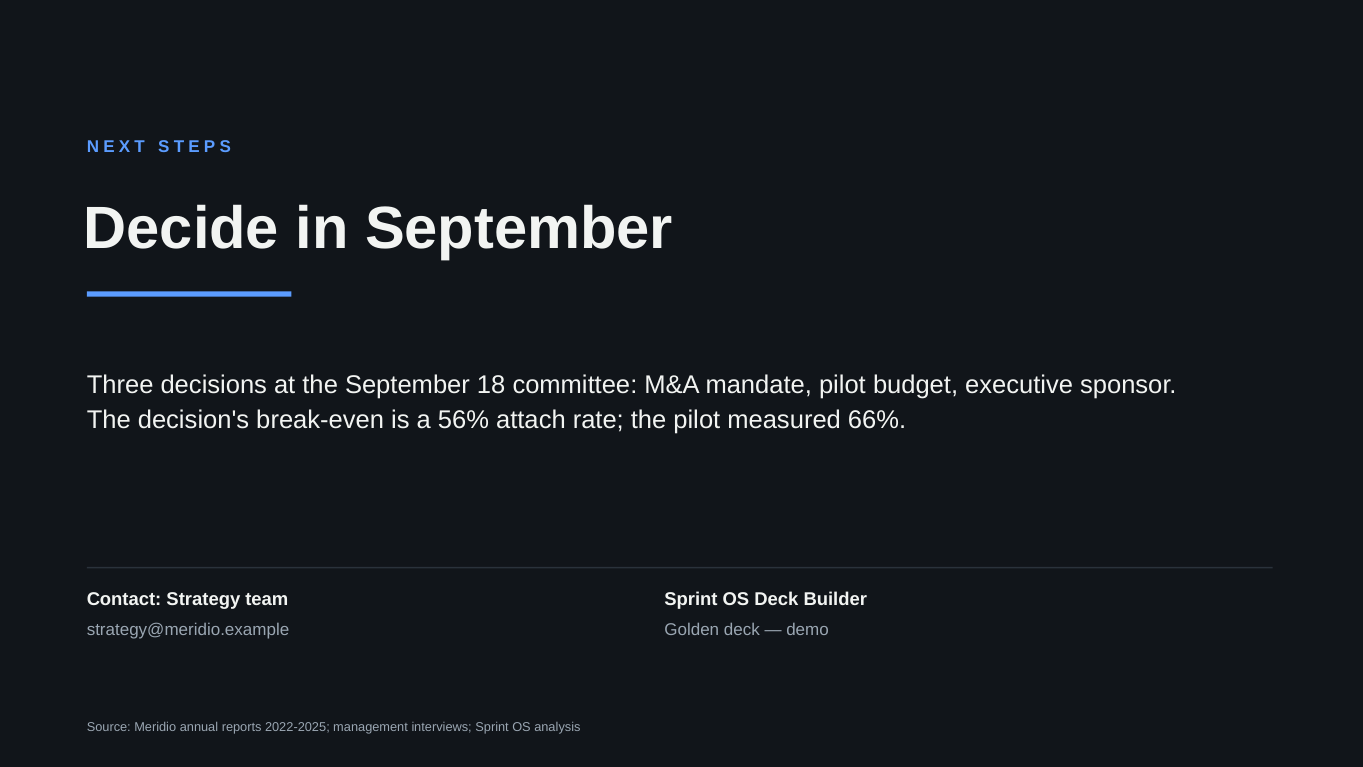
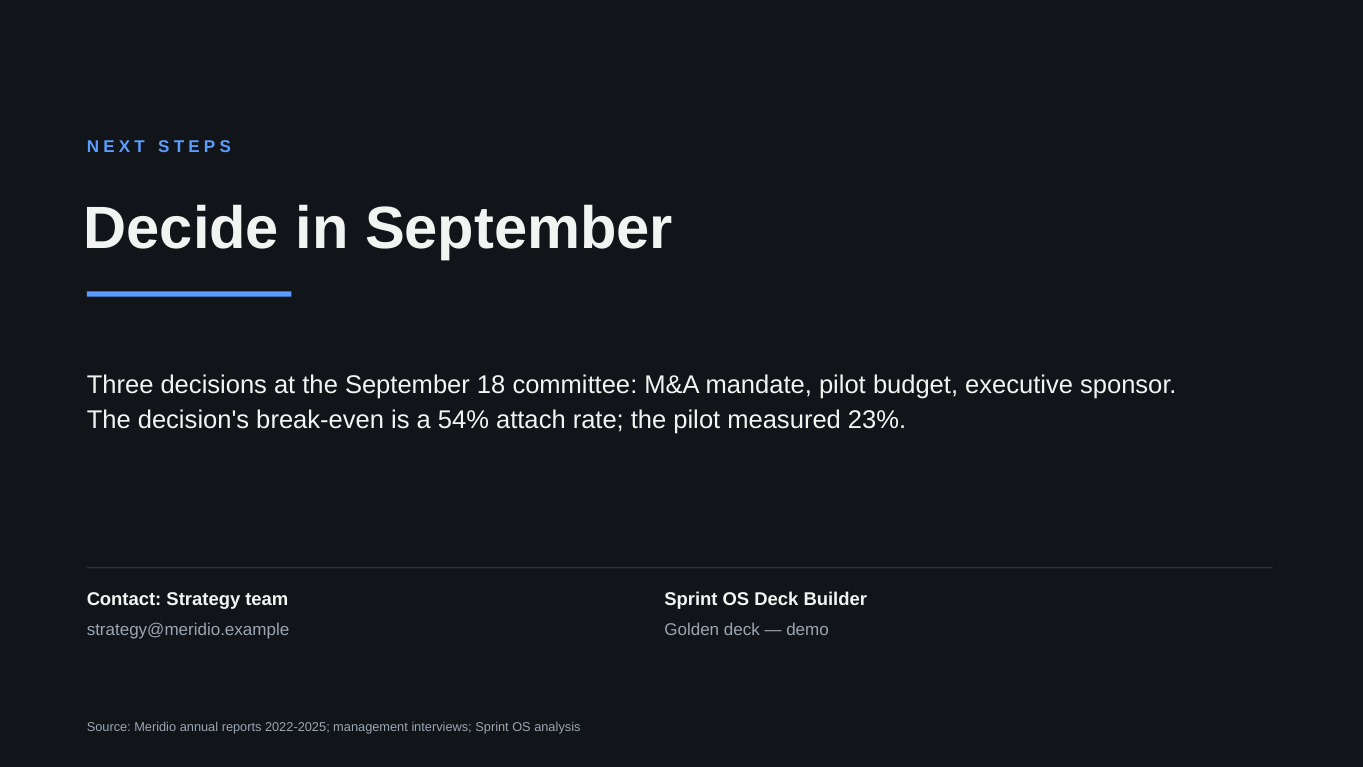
56%: 56% -> 54%
66%: 66% -> 23%
